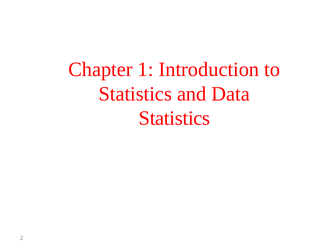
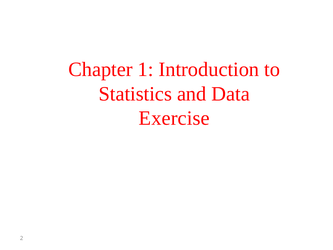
Statistics at (174, 118): Statistics -> Exercise
